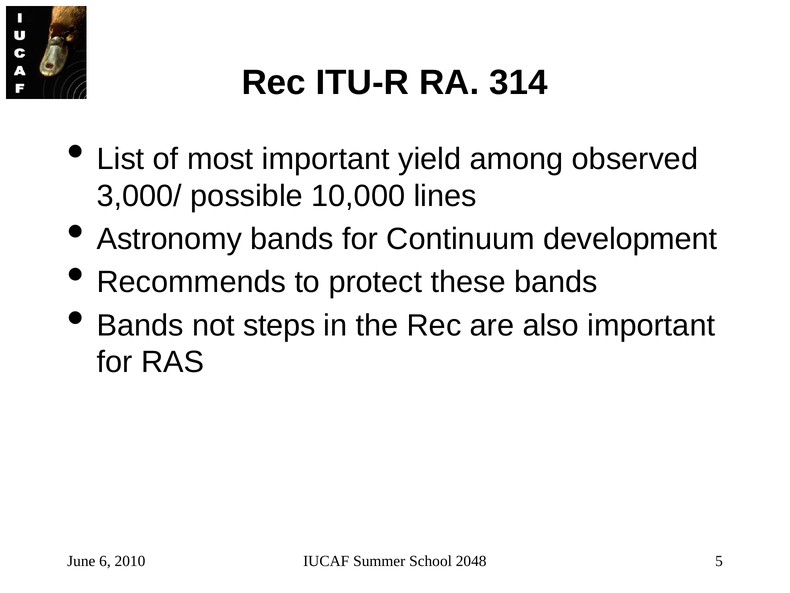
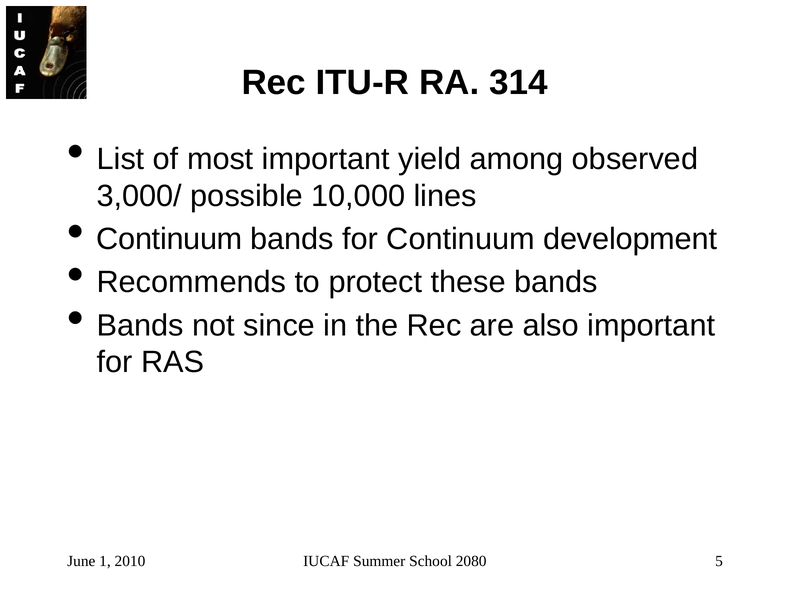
Astronomy at (169, 239): Astronomy -> Continuum
steps: steps -> since
6: 6 -> 1
2048: 2048 -> 2080
